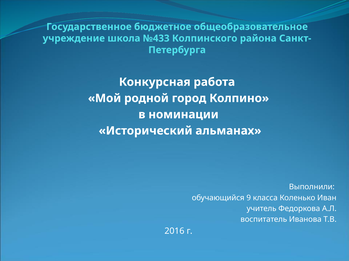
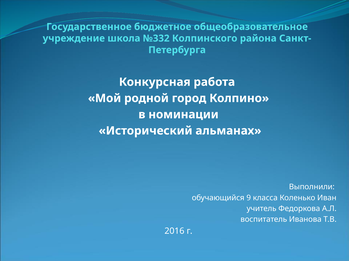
№433: №433 -> №332
